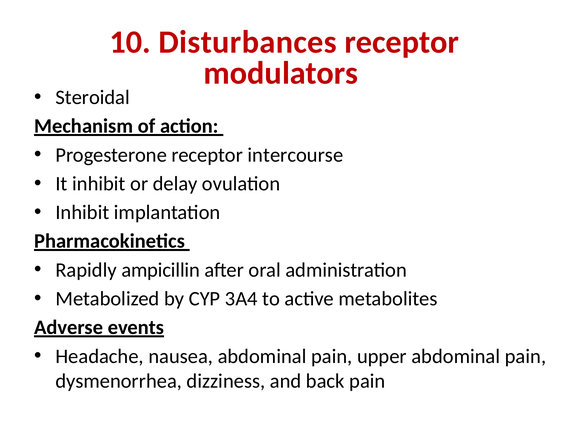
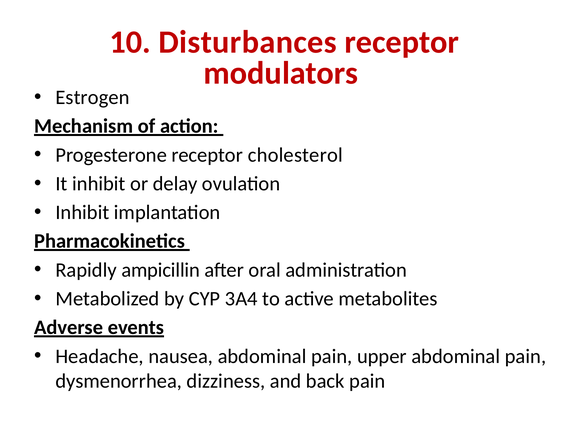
Steroidal: Steroidal -> Estrogen
intercourse: intercourse -> cholesterol
